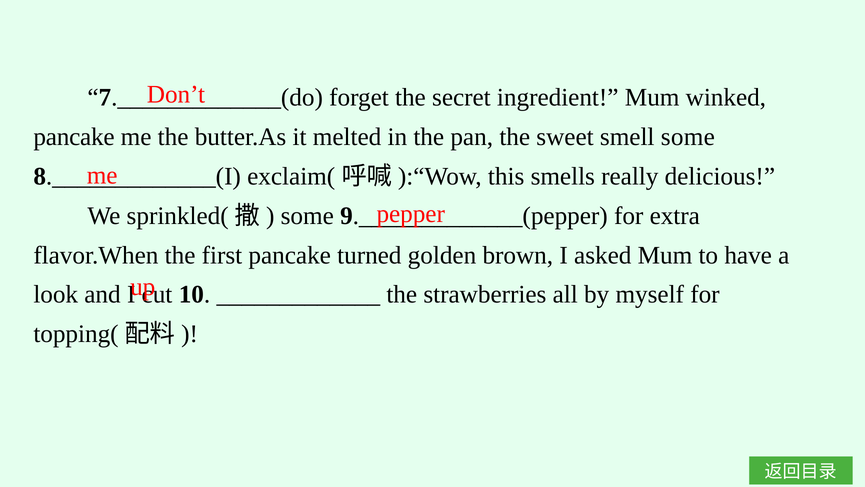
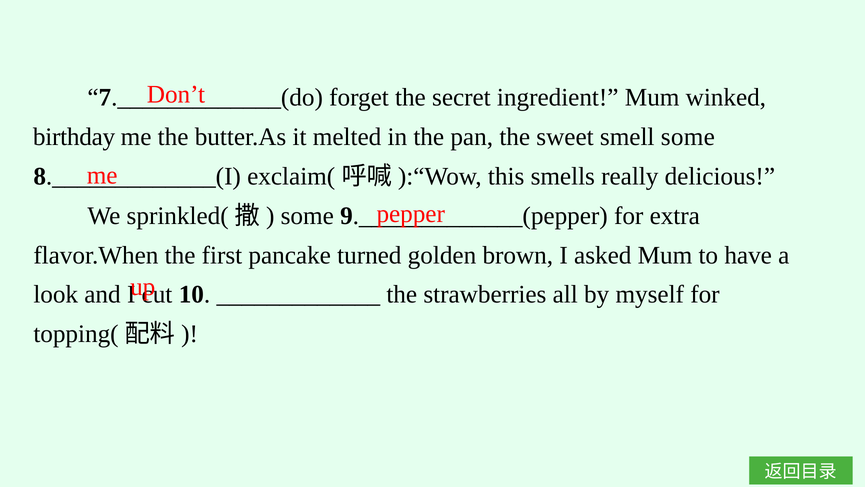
pancake at (74, 137): pancake -> birthday
